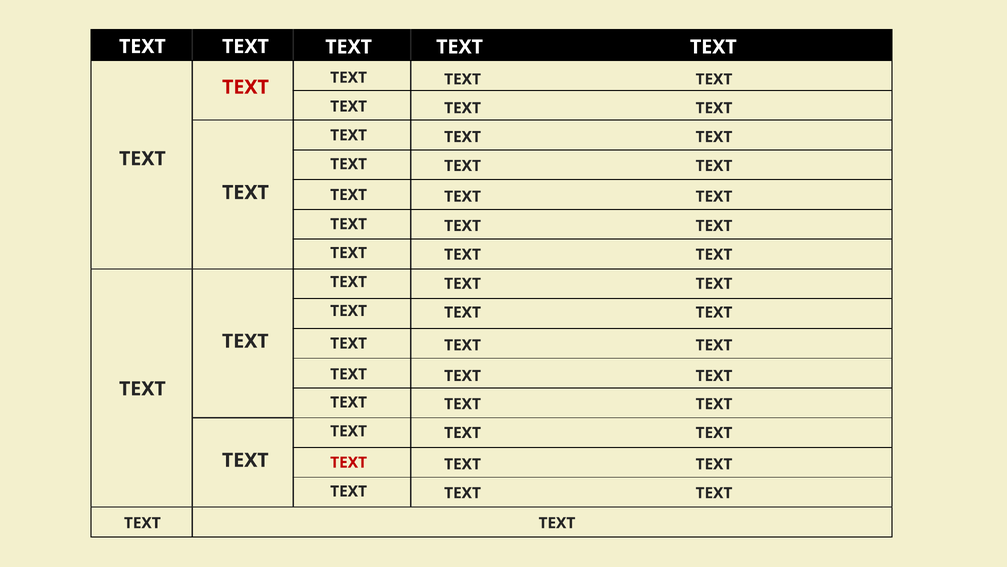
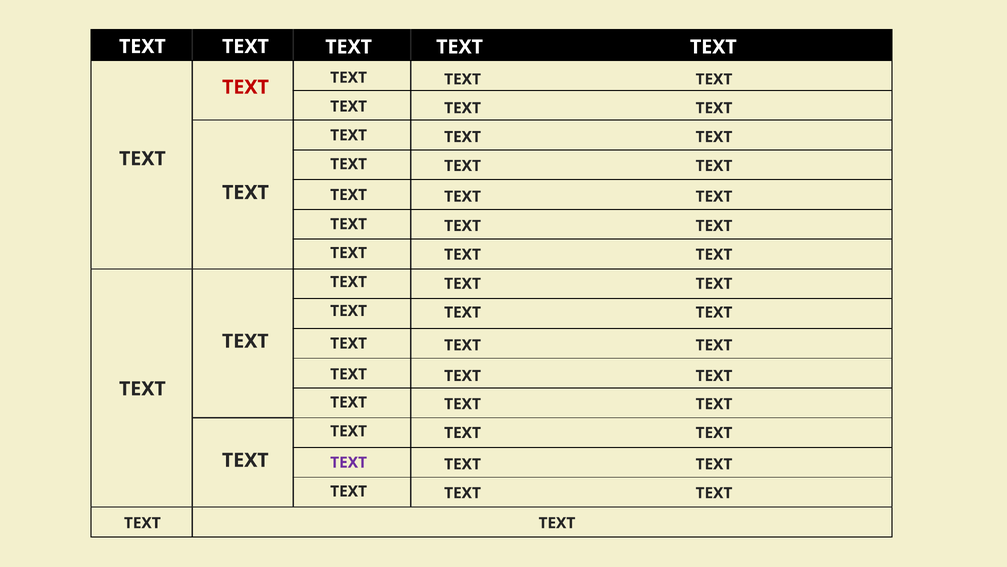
TEXT at (349, 462) colour: red -> purple
